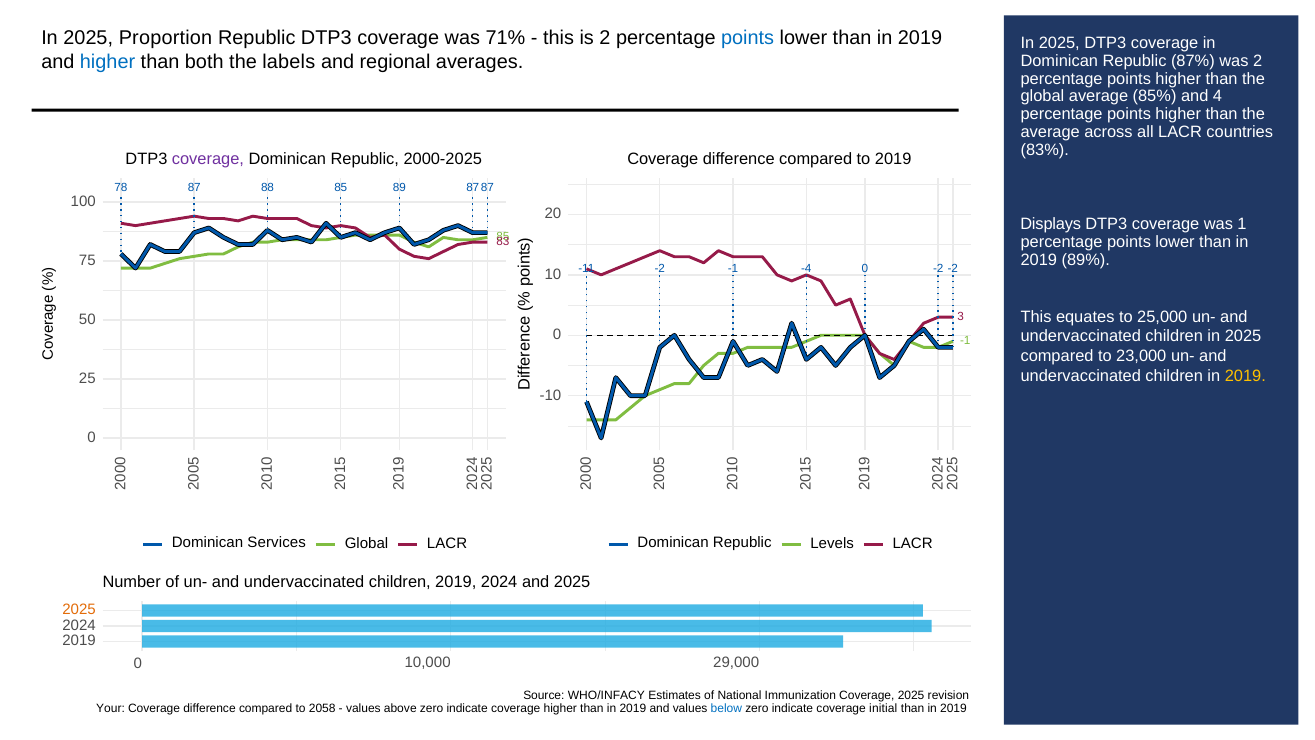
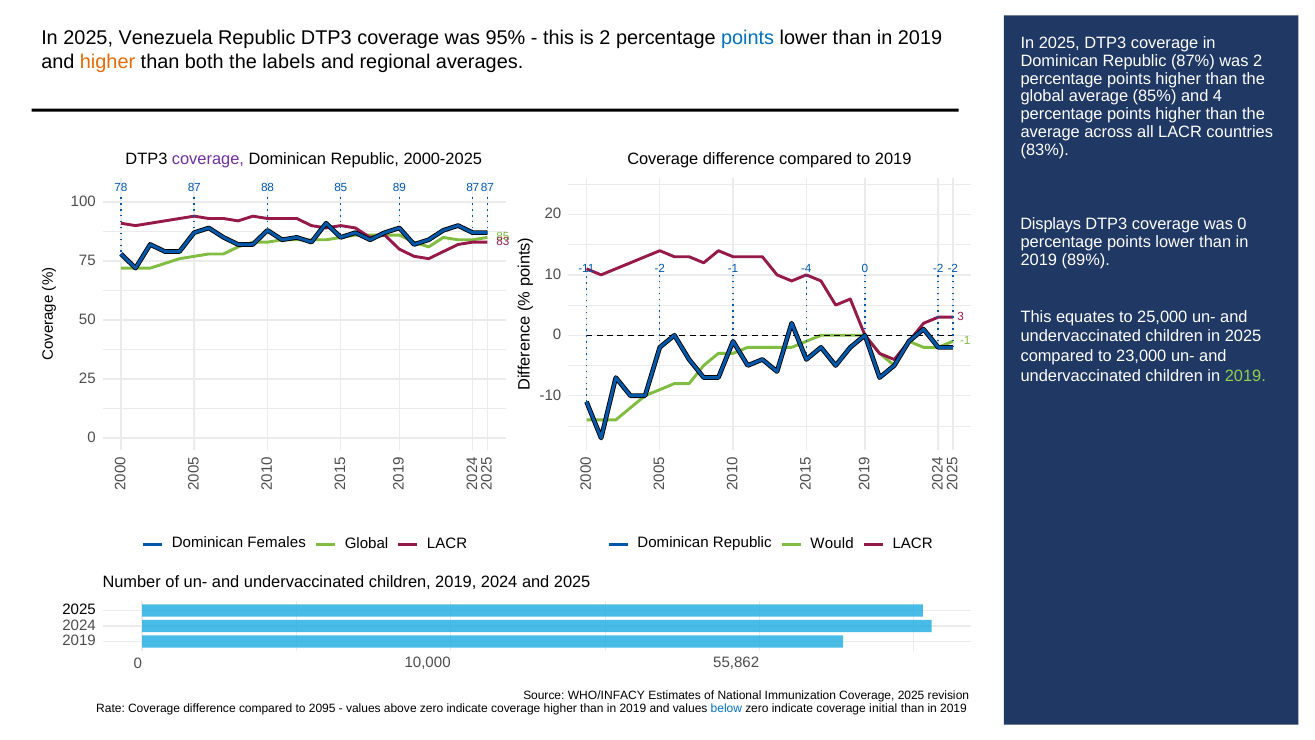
Proportion: Proportion -> Venezuela
71%: 71% -> 95%
higher at (108, 62) colour: blue -> orange
was 1: 1 -> 0
2019 at (1245, 376) colour: yellow -> light green
Services: Services -> Females
Levels: Levels -> Would
2025 at (79, 610) colour: orange -> black
29,000: 29,000 -> 55,862
Your: Your -> Rate
2058: 2058 -> 2095
